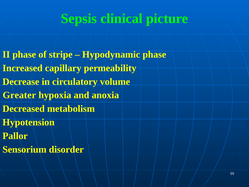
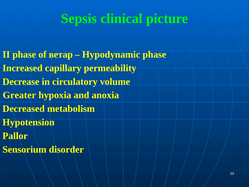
stripe: stripe -> ветар
